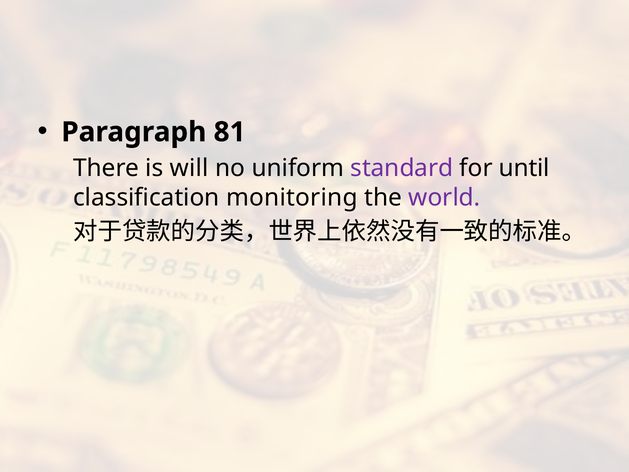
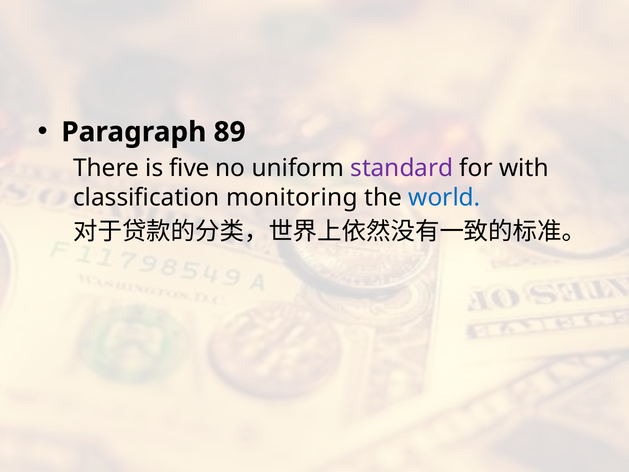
81: 81 -> 89
will: will -> five
until: until -> with
world colour: purple -> blue
